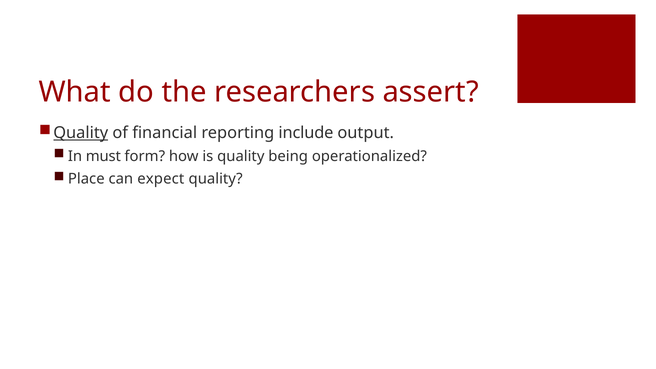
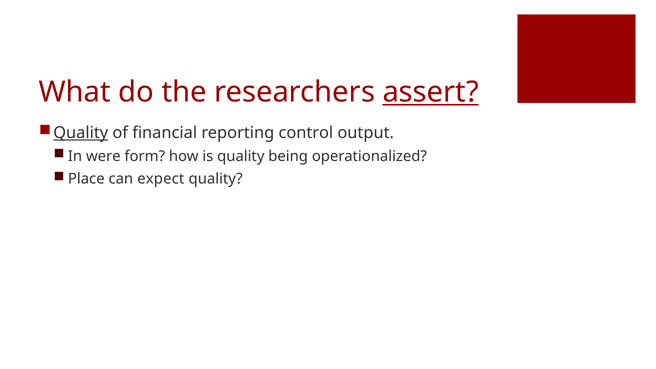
assert underline: none -> present
include: include -> control
must: must -> were
